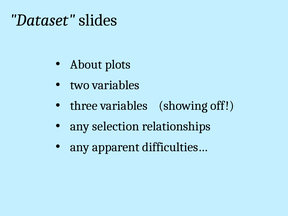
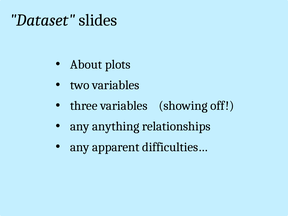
selection: selection -> anything
